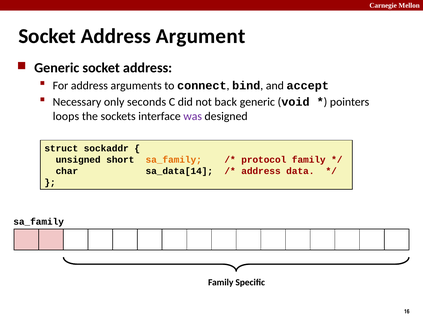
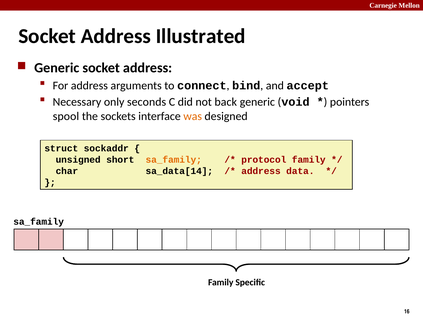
Argument: Argument -> Illustrated
loops: loops -> spool
was colour: purple -> orange
